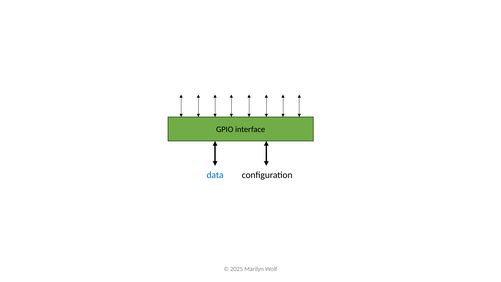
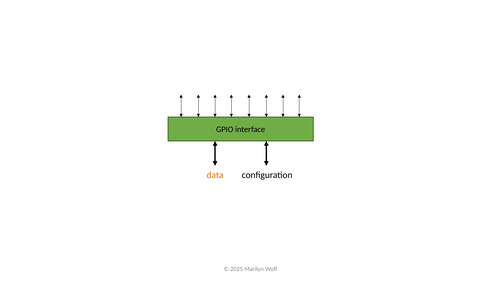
data colour: blue -> orange
